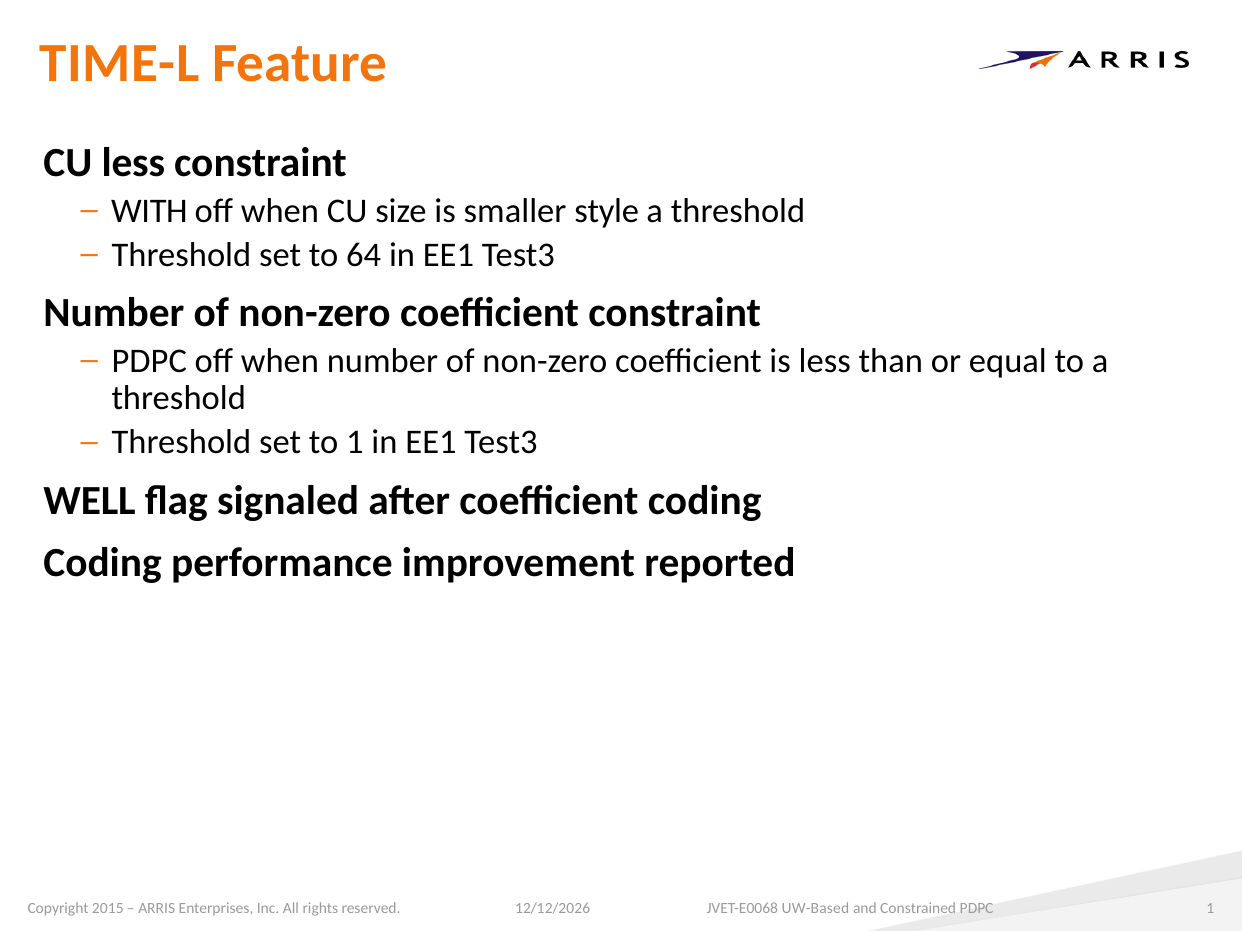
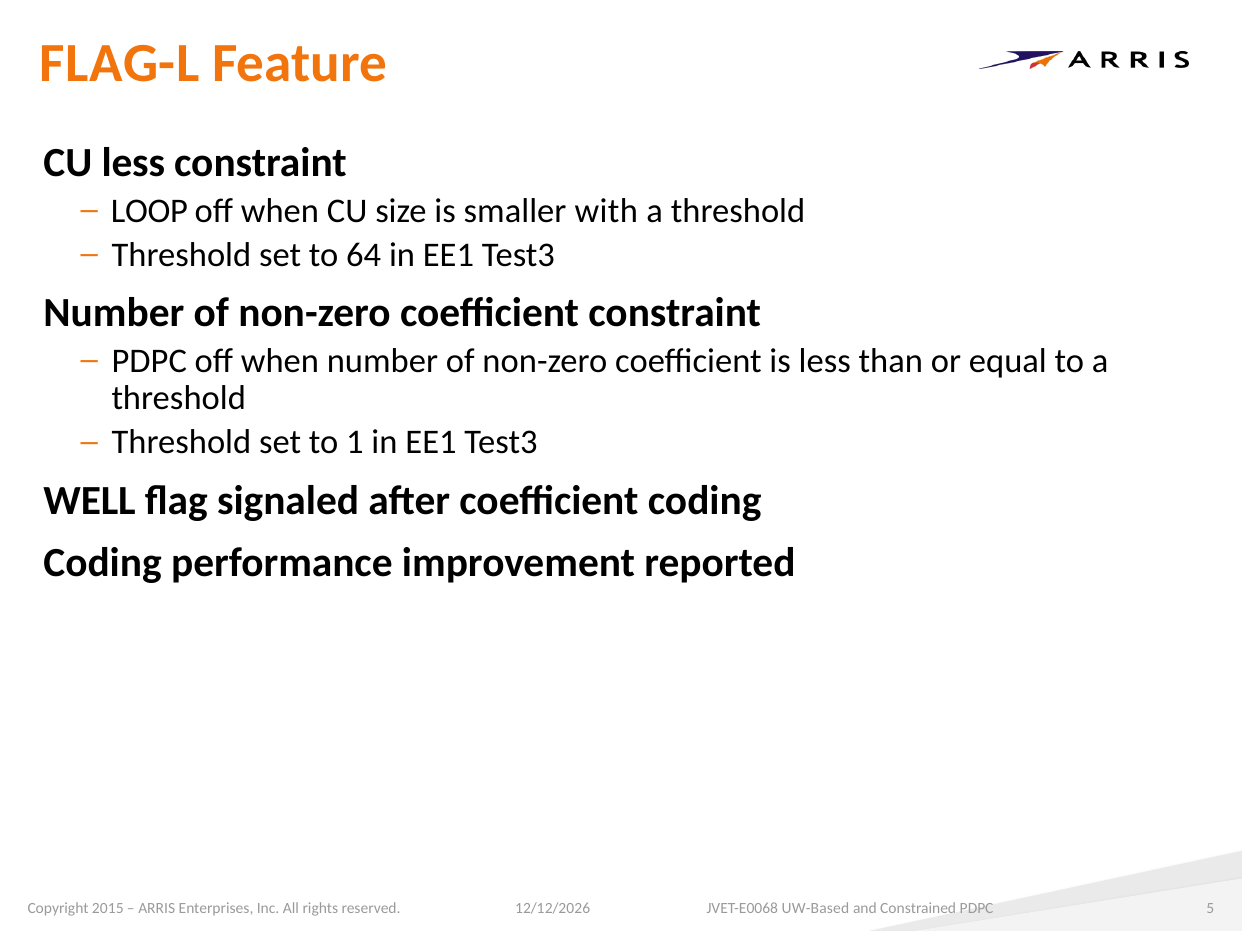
TIME-L: TIME-L -> FLAG-L
WITH: WITH -> LOOP
style: style -> with
PDPC 1: 1 -> 5
